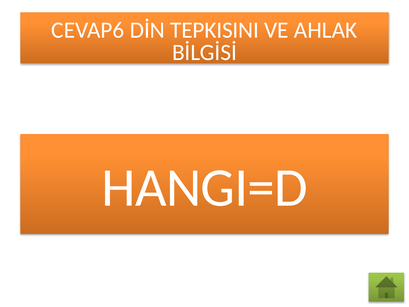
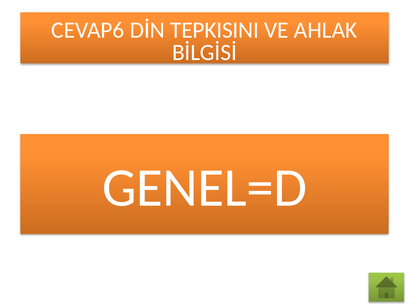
HANGI=D: HANGI=D -> GENEL=D
